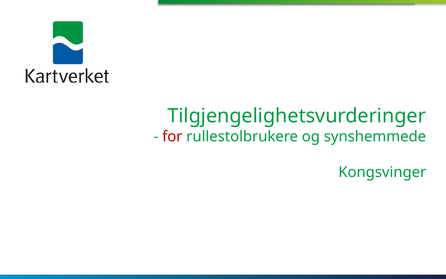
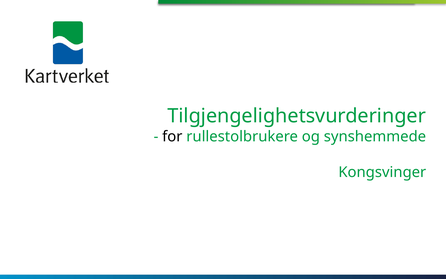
for colour: red -> black
